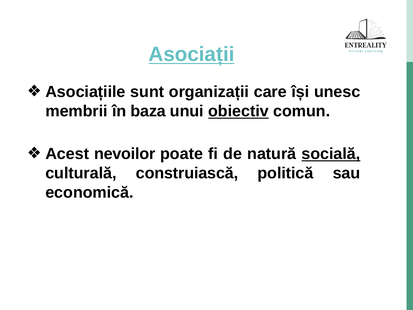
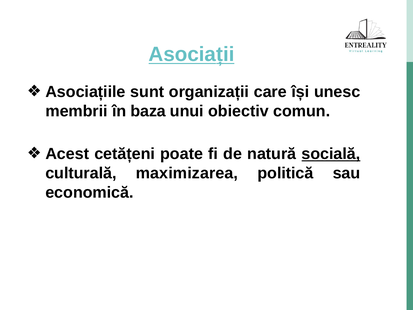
obiectiv underline: present -> none
nevoilor: nevoilor -> cetățeni
construiască: construiască -> maximizarea
